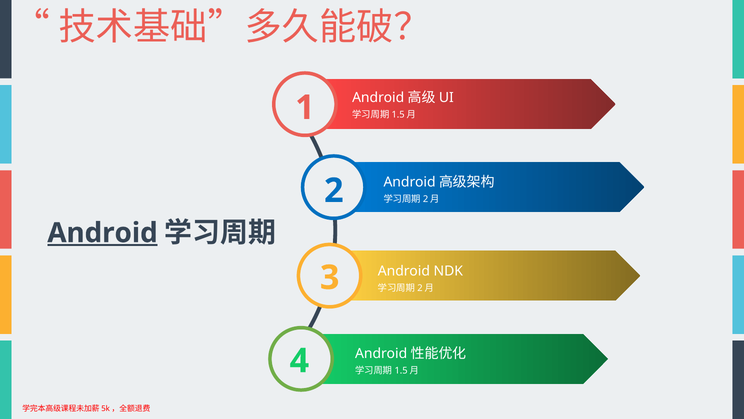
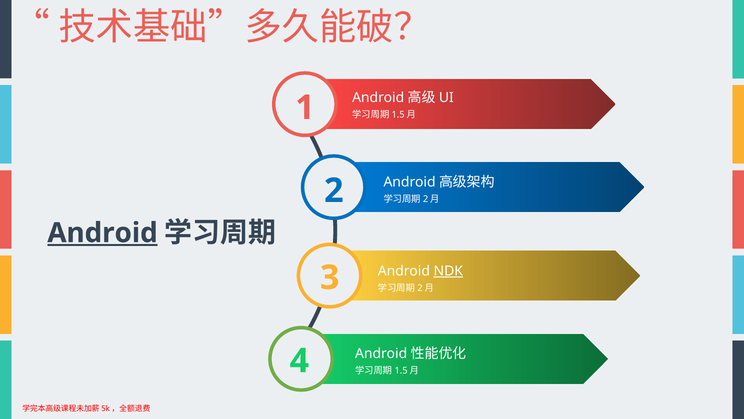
NDK underline: none -> present
